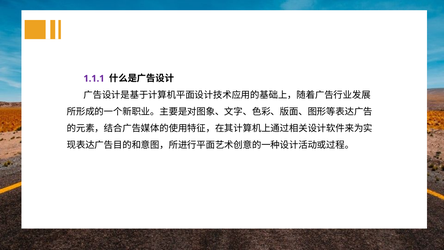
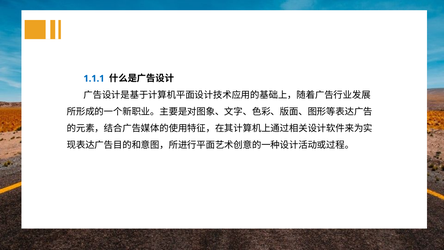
1.1.1 colour: purple -> blue
